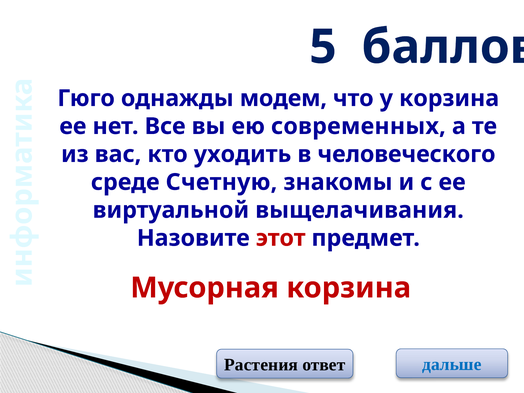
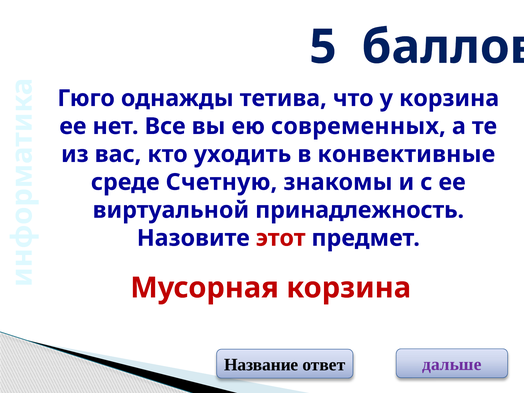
модем: модем -> тетива
человеческого: человеческого -> конвективные
выщелачивания: выщелачивания -> принадлежность
Растения: Растения -> Название
дальше colour: blue -> purple
